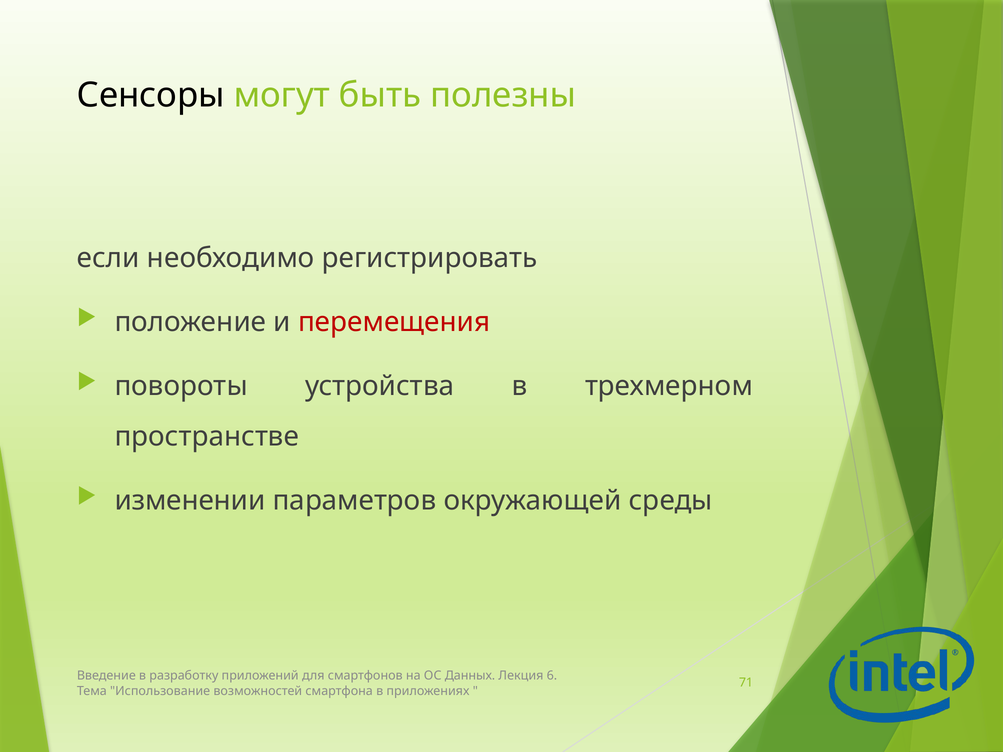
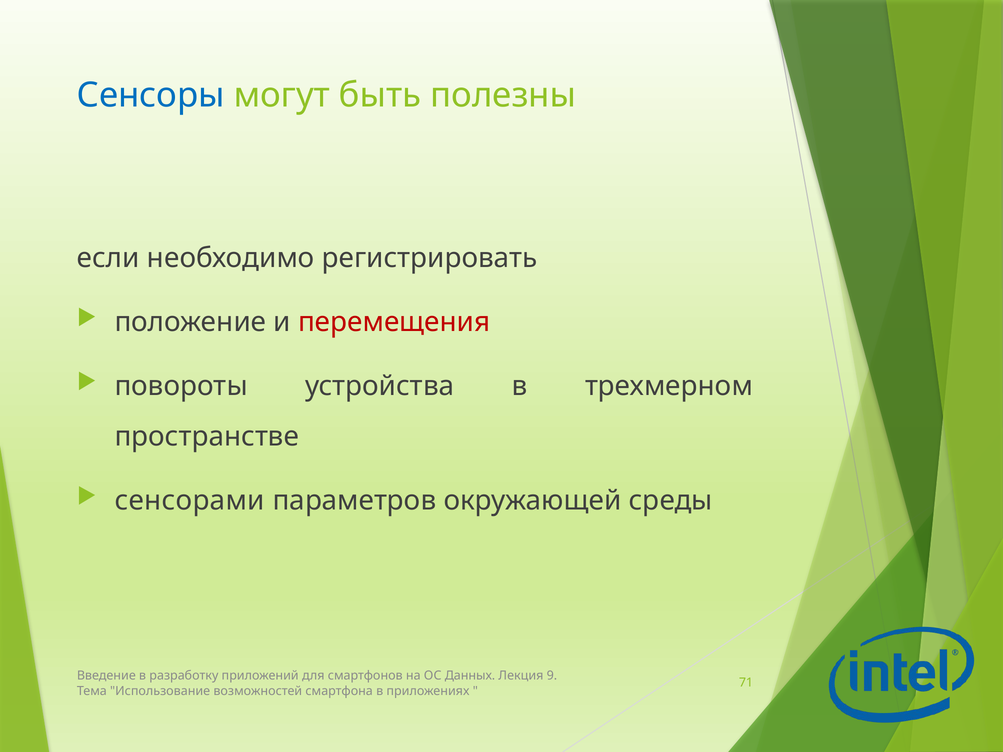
Сенсоры colour: black -> blue
изменении: изменении -> сенсорами
6: 6 -> 9
